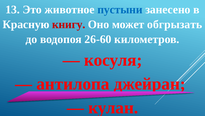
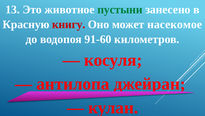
пустыни colour: blue -> green
обгрызать: обгрызать -> насекомое
26-60: 26-60 -> 91-60
